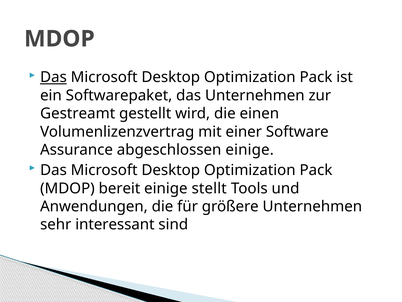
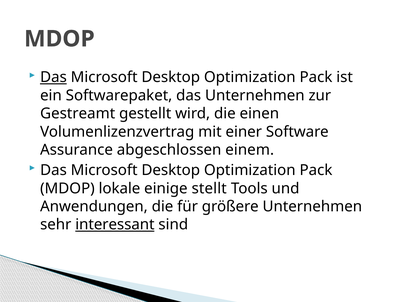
abgeschlossen einige: einige -> einem
bereit: bereit -> lokale
interessant underline: none -> present
